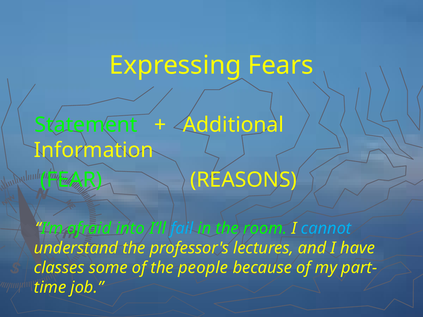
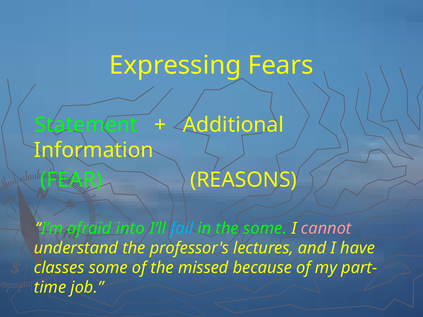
the room: room -> some
cannot colour: light blue -> pink
people: people -> missed
